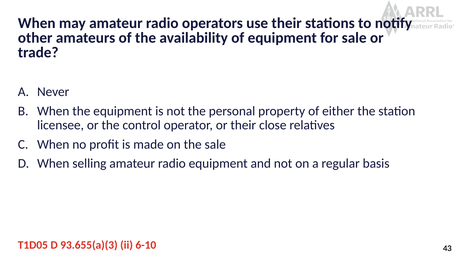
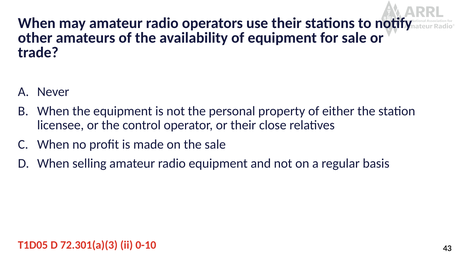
93.655(a)(3: 93.655(a)(3 -> 72.301(a)(3
6-10: 6-10 -> 0-10
